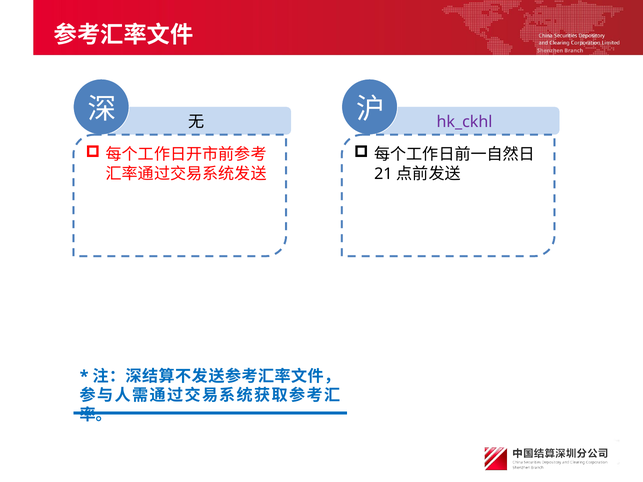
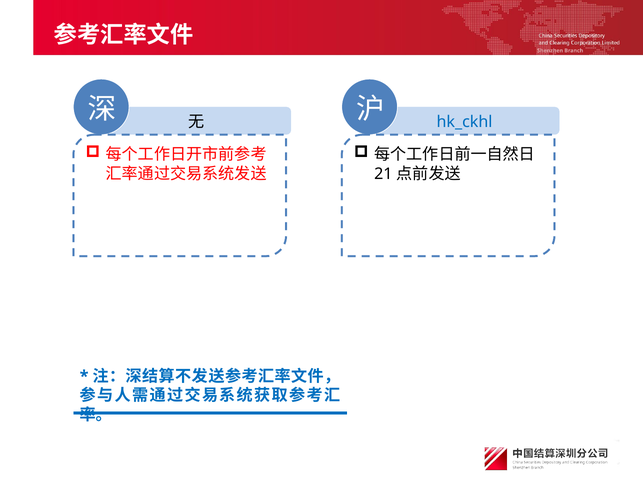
hk_ckhl colour: purple -> blue
